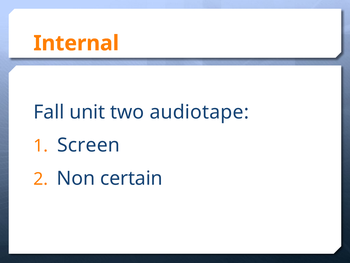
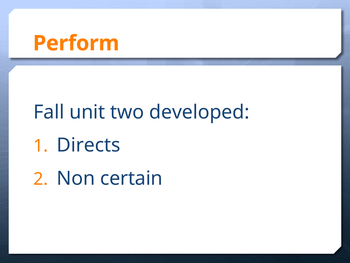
Internal: Internal -> Perform
audiotape: audiotape -> developed
Screen: Screen -> Directs
